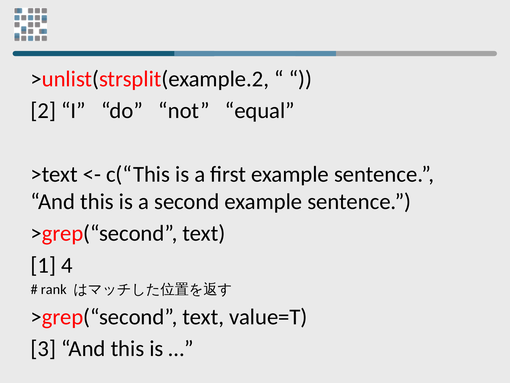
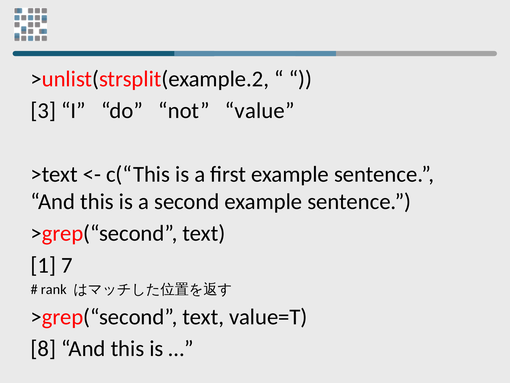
2: 2 -> 3
equal: equal -> value
4: 4 -> 7
3: 3 -> 8
